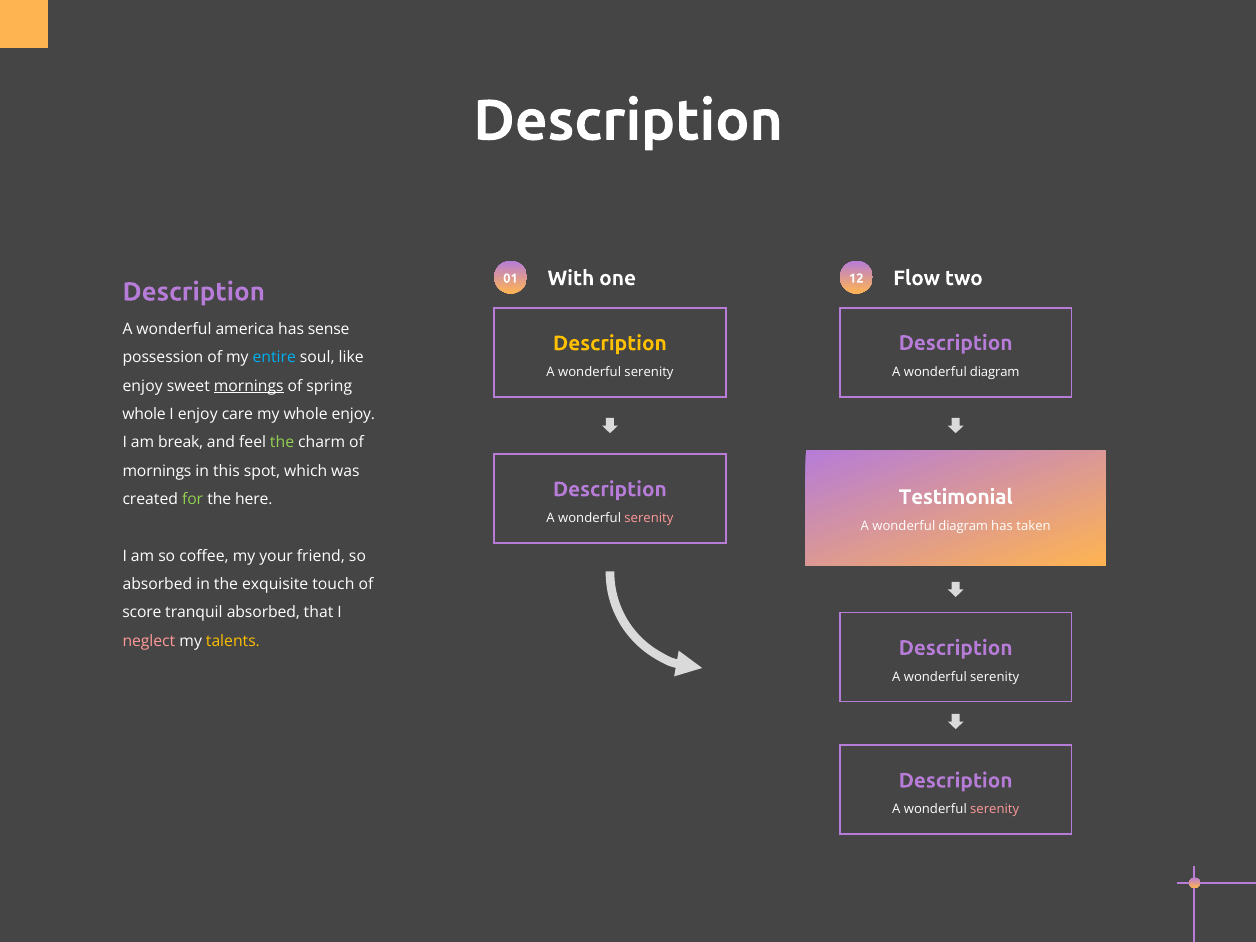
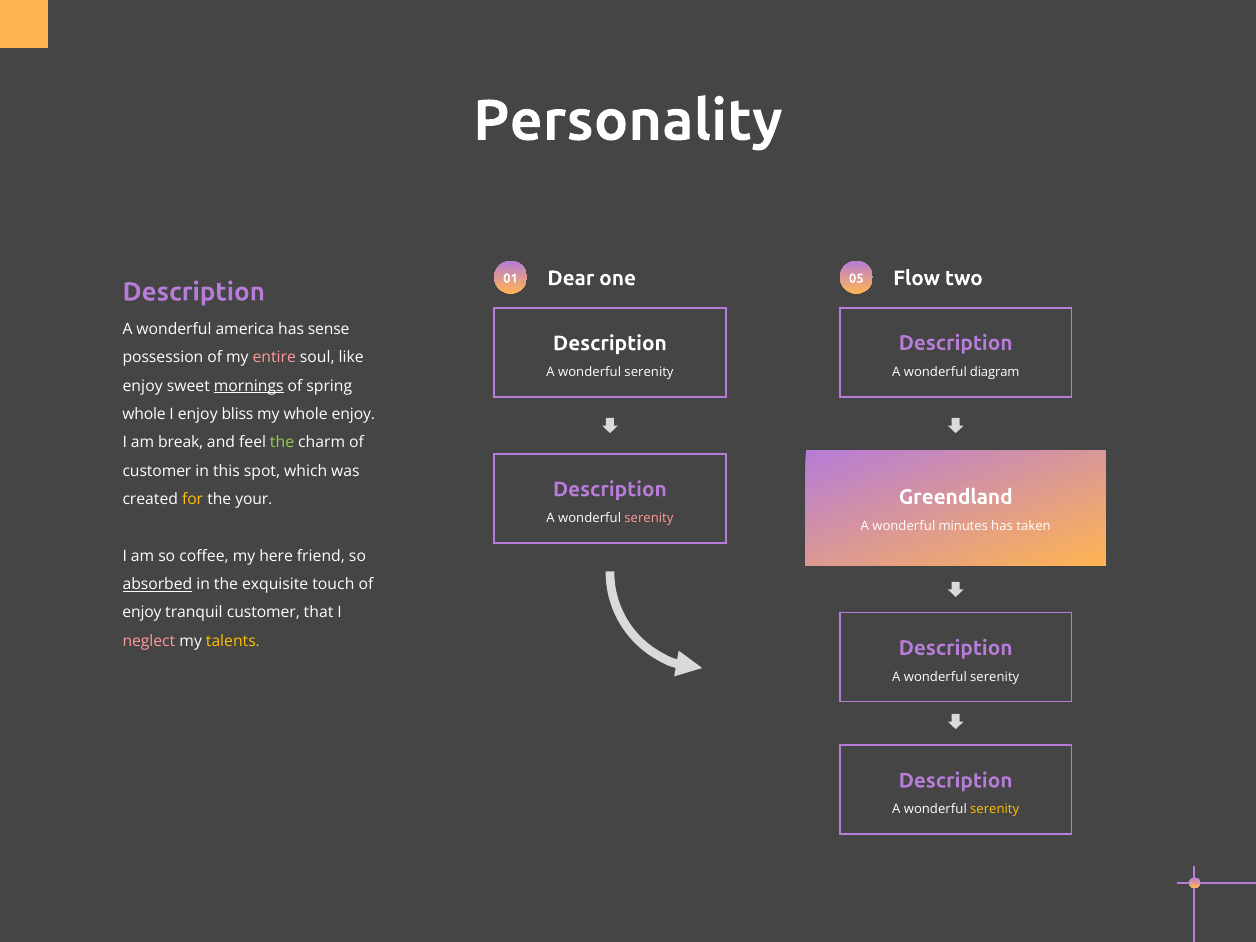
Description at (628, 121): Description -> Personality
With: With -> Dear
12: 12 -> 05
Description at (610, 343) colour: yellow -> white
entire colour: light blue -> pink
care: care -> bliss
mornings at (157, 471): mornings -> customer
Testimonial: Testimonial -> Greendland
for colour: light green -> yellow
here: here -> your
diagram at (963, 526): diagram -> minutes
your: your -> here
absorbed at (157, 584) underline: none -> present
score at (142, 613): score -> enjoy
tranquil absorbed: absorbed -> customer
serenity at (995, 809) colour: pink -> yellow
